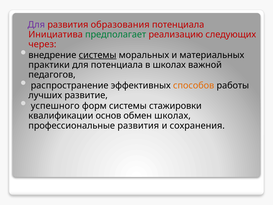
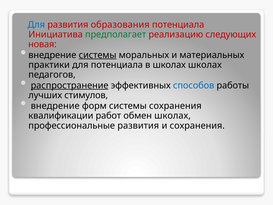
Для at (36, 25) colour: purple -> blue
через: через -> новая
школах важной: важной -> школах
распространение underline: none -> present
способов colour: orange -> blue
развитие: развитие -> стимулов
успешного at (55, 106): успешного -> внедрение
системы стажировки: стажировки -> сохранения
основ: основ -> работ
